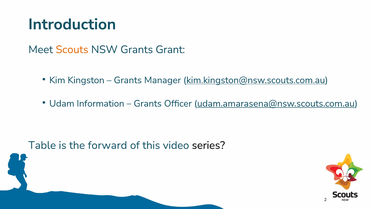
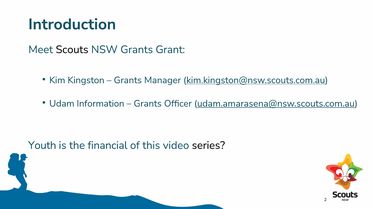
Scouts colour: orange -> black
Table: Table -> Youth
forward: forward -> financial
